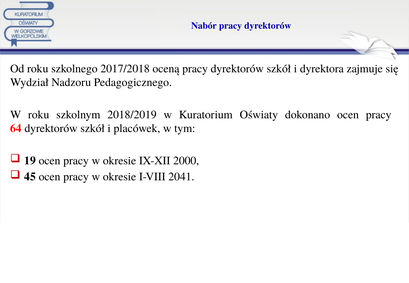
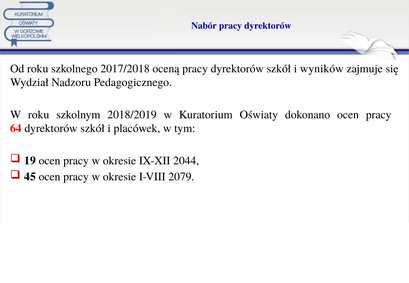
dyrektora: dyrektora -> wyników
2000: 2000 -> 2044
2041: 2041 -> 2079
